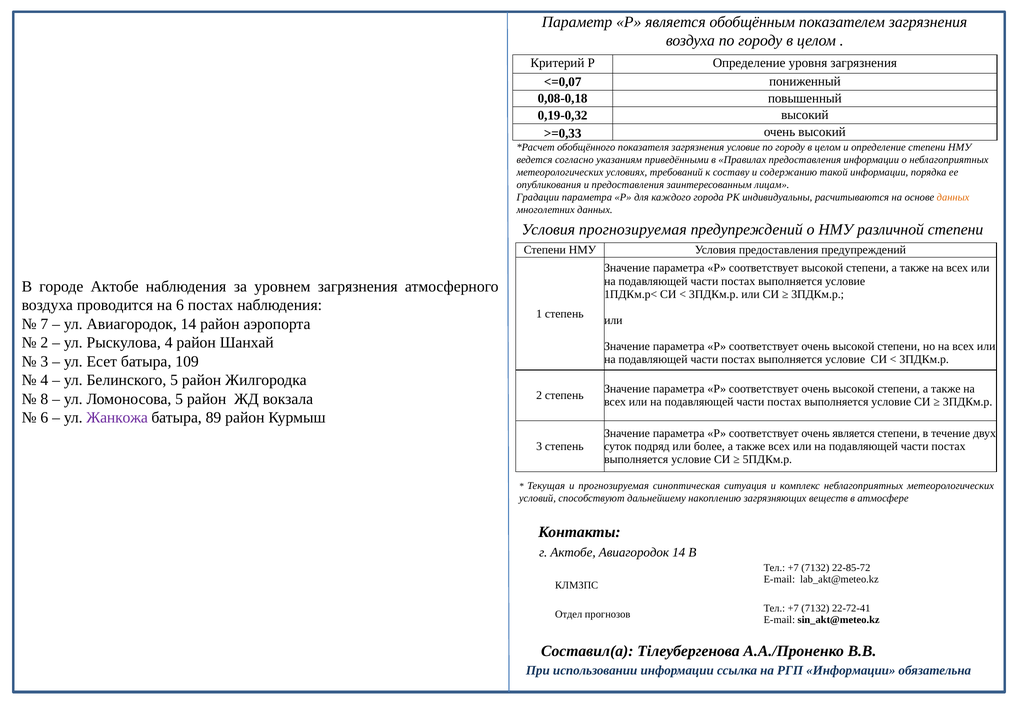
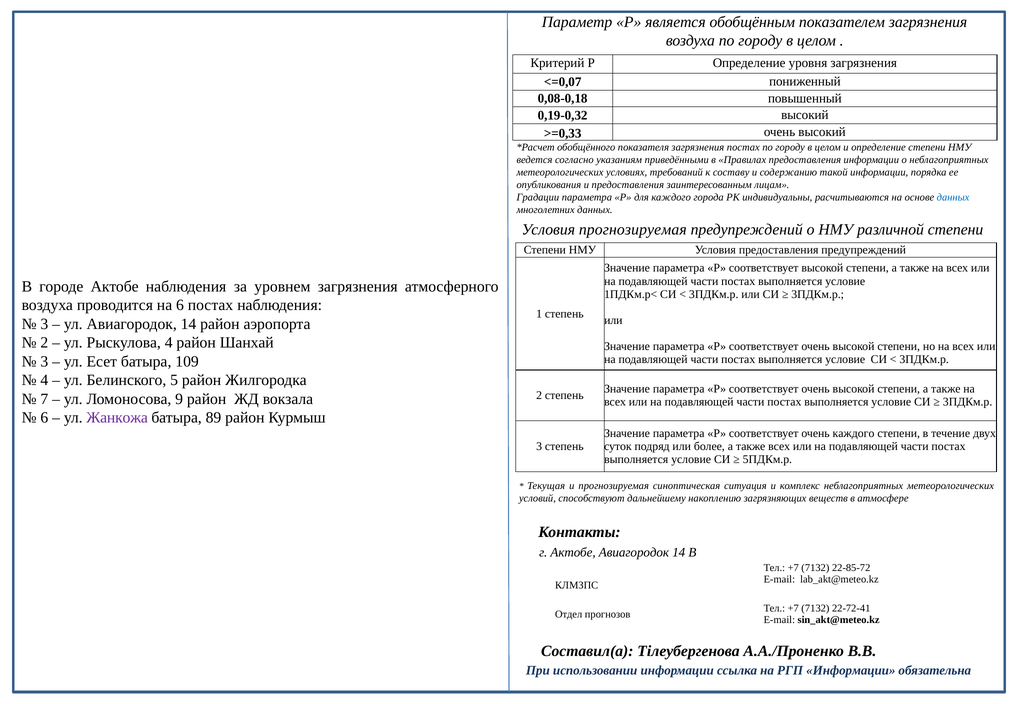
загрязнения условие: условие -> постах
данных at (953, 198) colour: orange -> blue
7 at (44, 324): 7 -> 3
8: 8 -> 7
Ломоносова 5: 5 -> 9
очень является: является -> каждого
